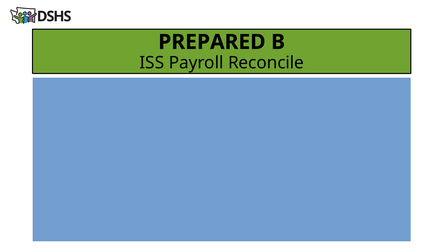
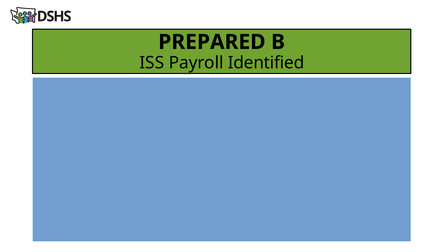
Reconcile: Reconcile -> Identified
